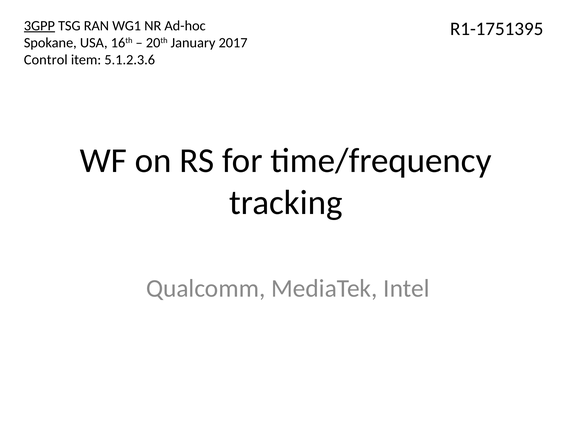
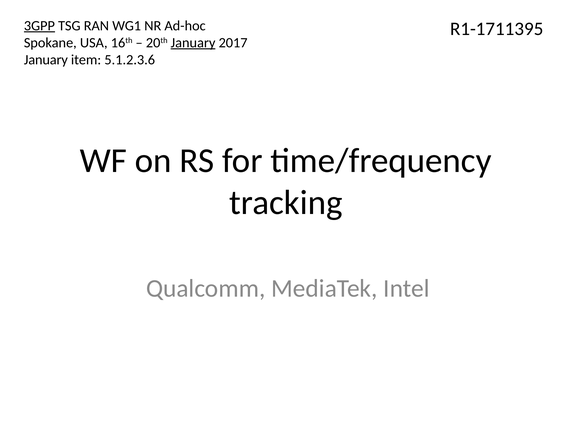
R1-1751395: R1-1751395 -> R1-1711395
January at (193, 43) underline: none -> present
Control at (46, 60): Control -> January
